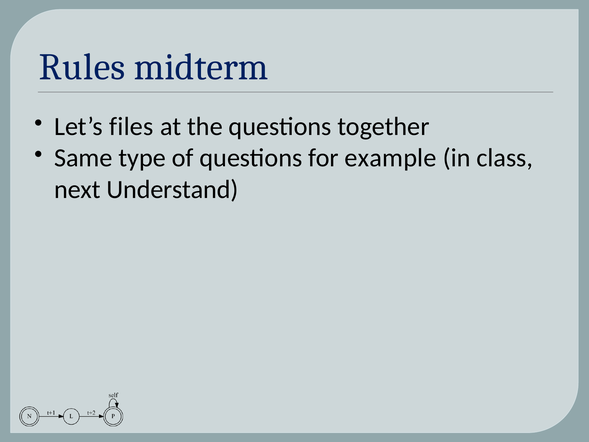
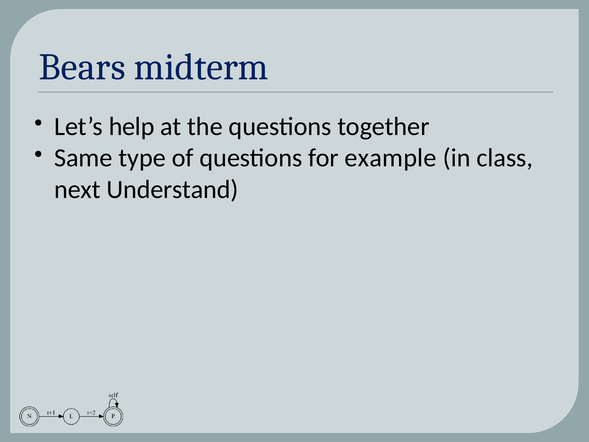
Rules: Rules -> Bears
files: files -> help
